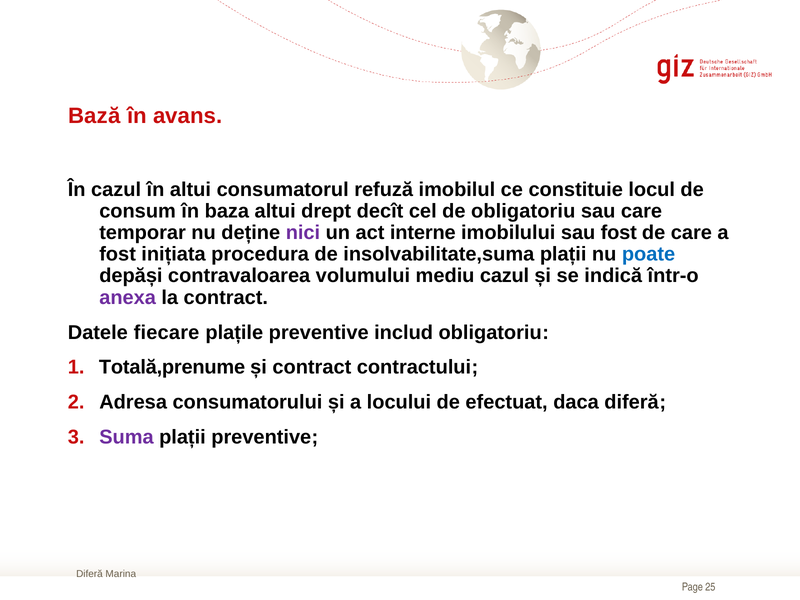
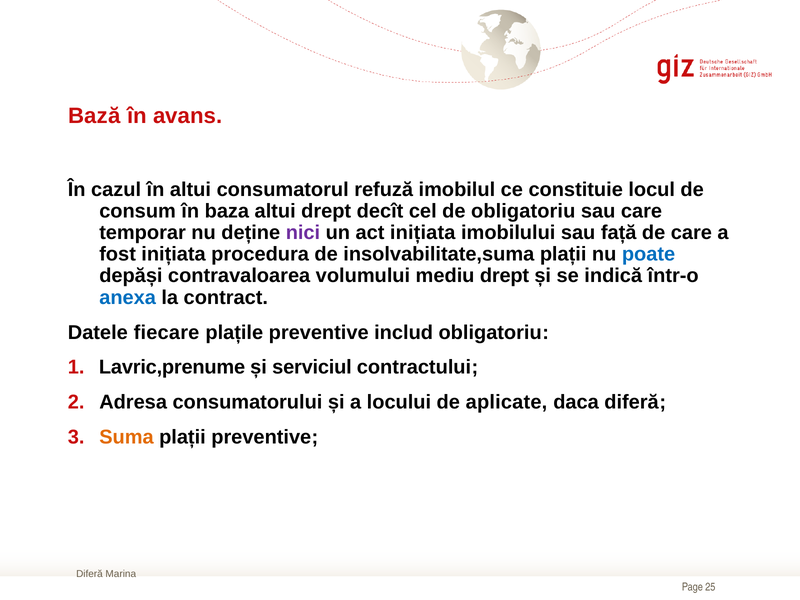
act interne: interne -> inițiata
sau fost: fost -> față
mediu cazul: cazul -> drept
anexa colour: purple -> blue
Totală,prenume: Totală,prenume -> Lavric,prenume
și contract: contract -> serviciul
efectuat: efectuat -> aplicate
Suma colour: purple -> orange
